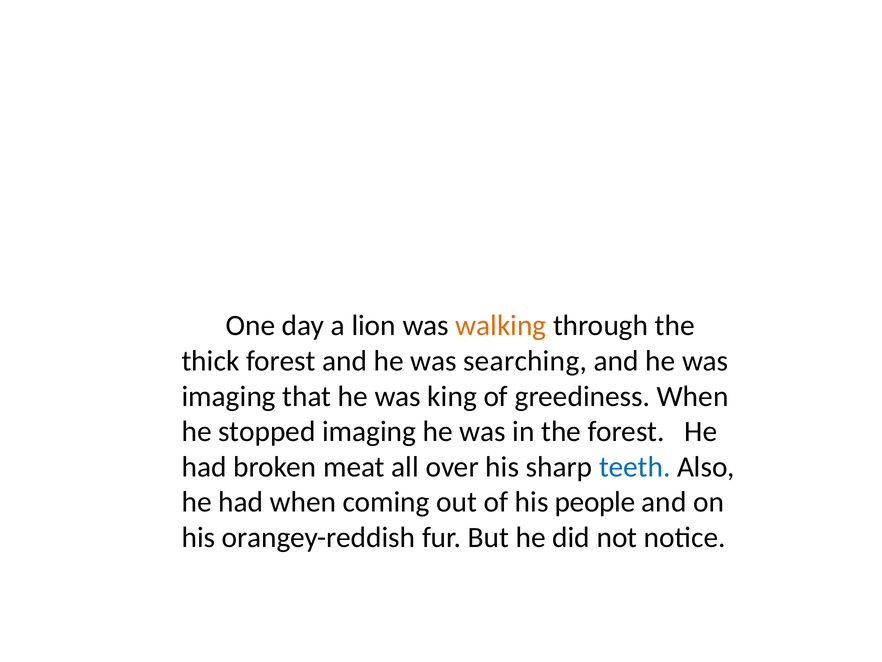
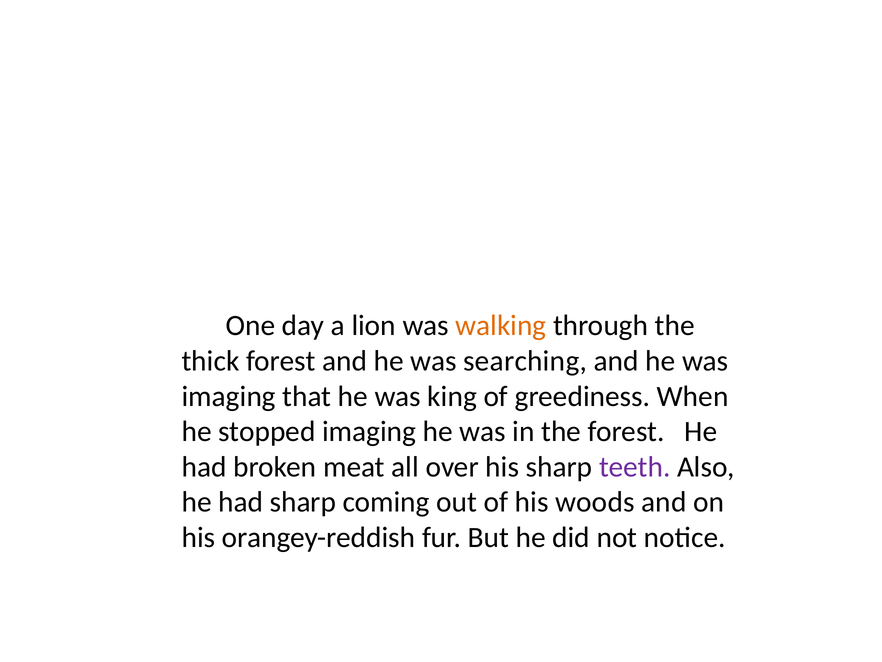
teeth colour: blue -> purple
had when: when -> sharp
people: people -> woods
